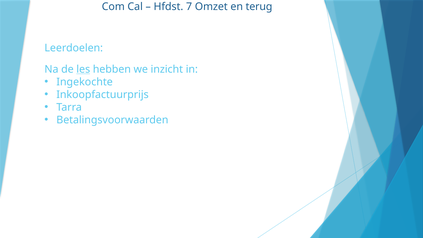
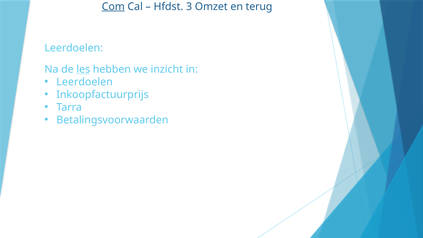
Com underline: none -> present
7: 7 -> 3
Ingekochte at (85, 82): Ingekochte -> Leerdoelen
